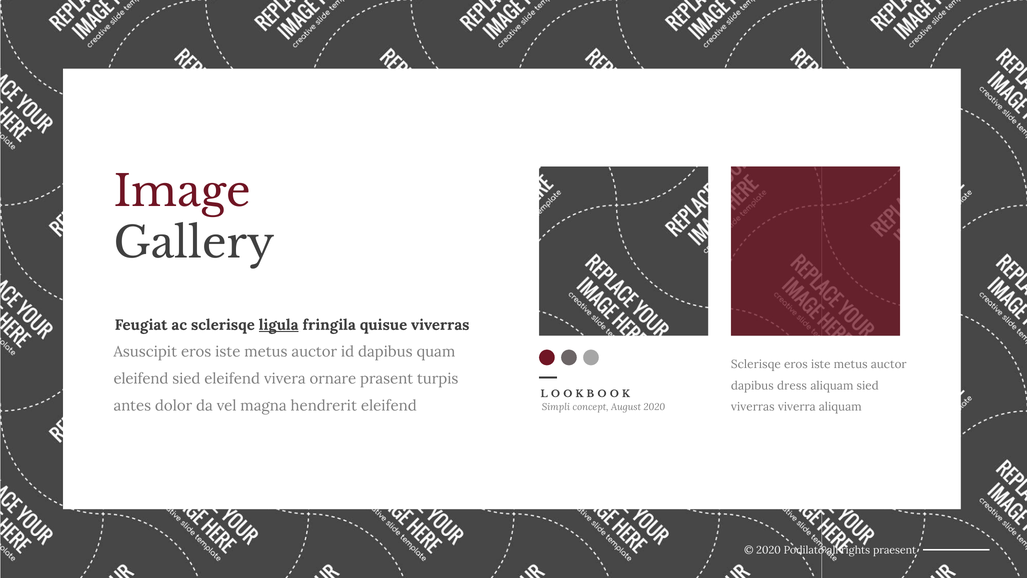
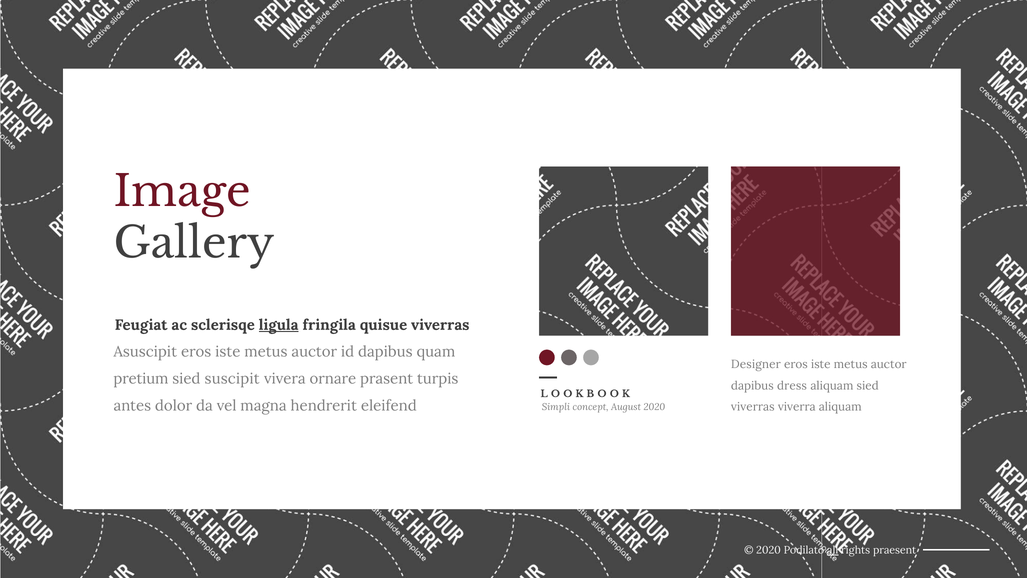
Sclerisqe at (756, 364): Sclerisqe -> Designer
eleifend at (141, 378): eleifend -> pretium
sied eleifend: eleifend -> suscipit
all underline: none -> present
